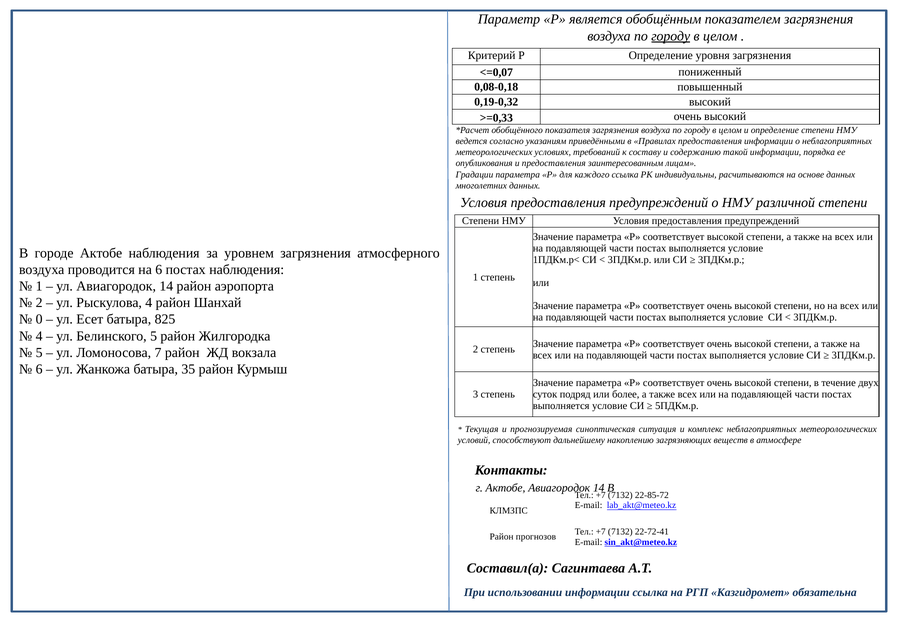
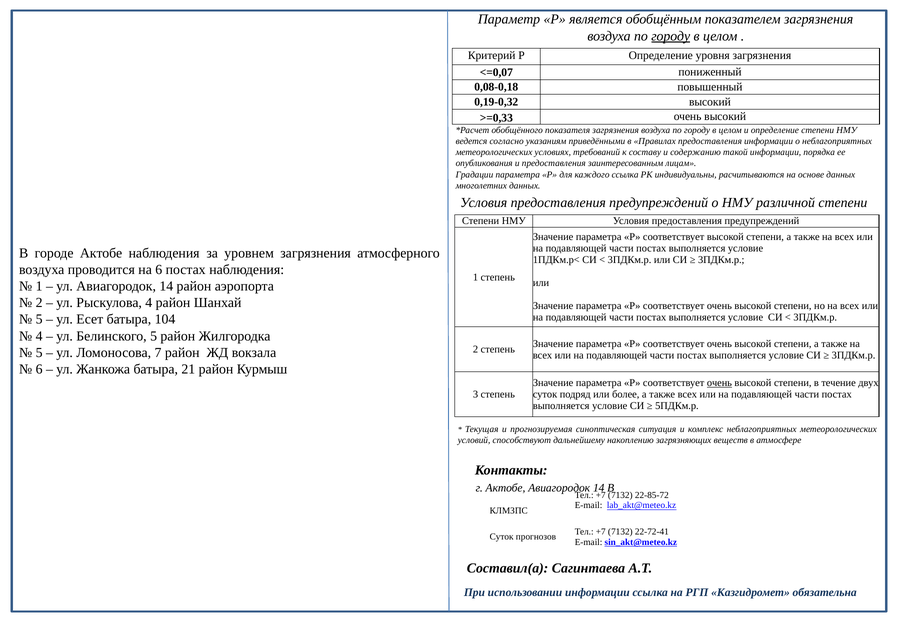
0 at (39, 319): 0 -> 5
825: 825 -> 104
35: 35 -> 21
очень at (719, 383) underline: none -> present
Район at (502, 537): Район -> Суток
